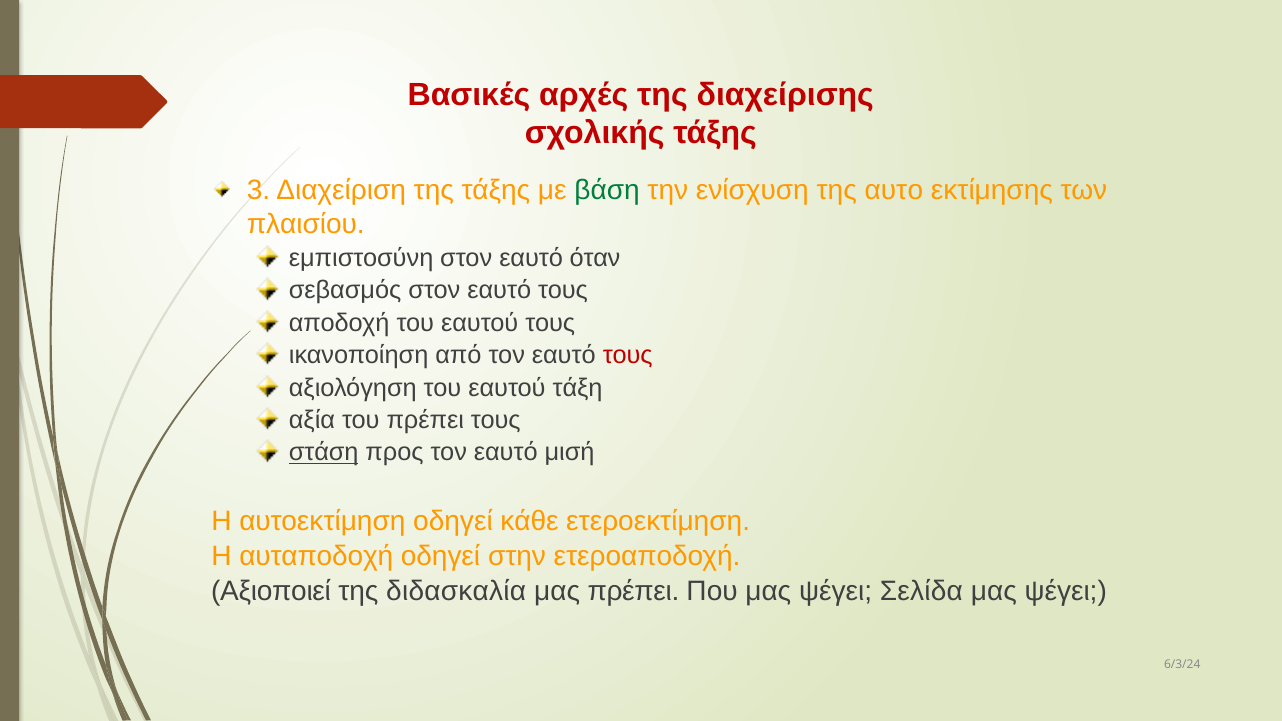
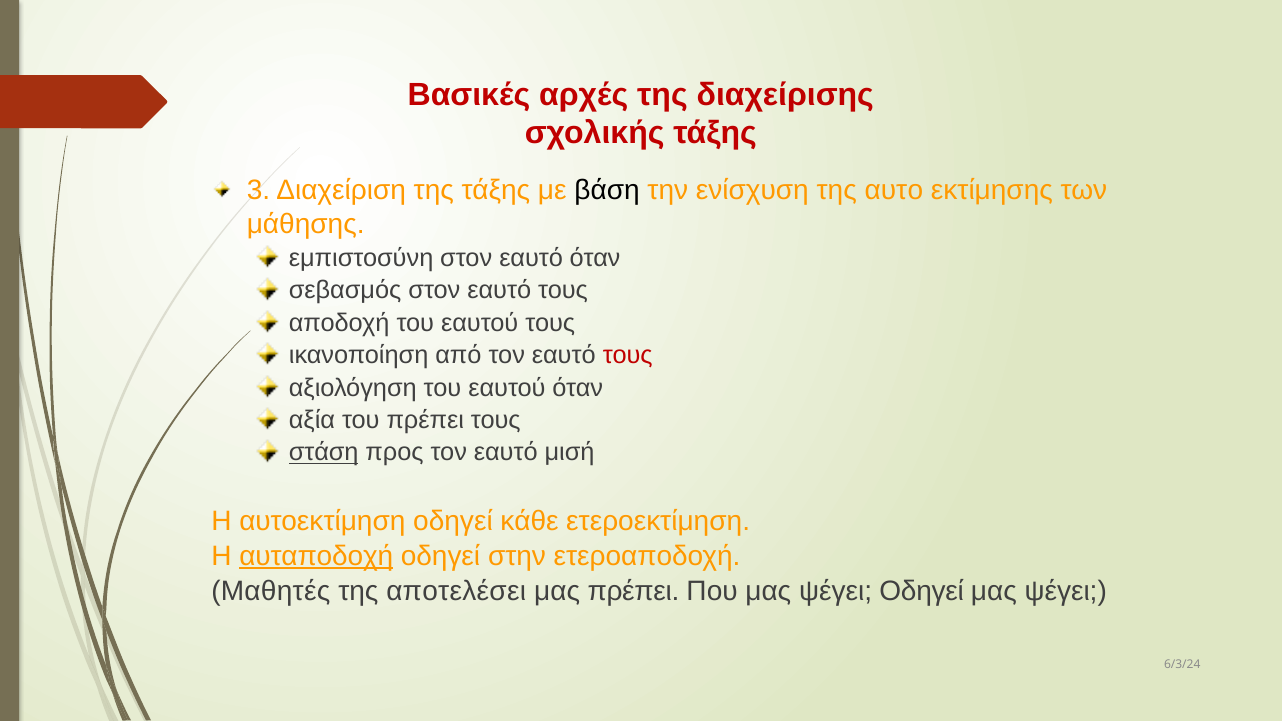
βάση colour: green -> black
πλαισίου: πλαισίου -> μάθησης
εαυτού τάξη: τάξη -> όταν
αυταποδοχή underline: none -> present
Αξιοποιεί: Αξιοποιεί -> Μαθητές
διδασκαλία: διδασκαλία -> αποτελέσει
ψέγει Σελίδα: Σελίδα -> Οδηγεί
